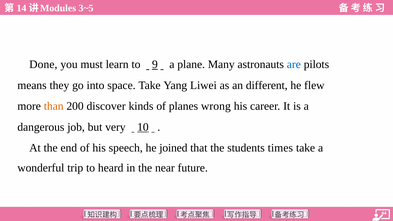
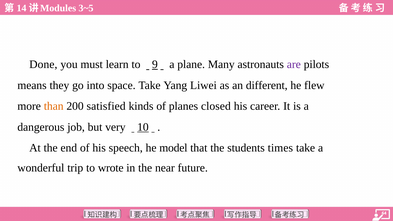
are colour: blue -> purple
discover: discover -> satisfied
wrong: wrong -> closed
joined: joined -> model
heard: heard -> wrote
